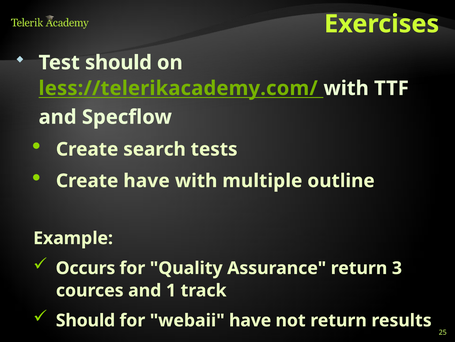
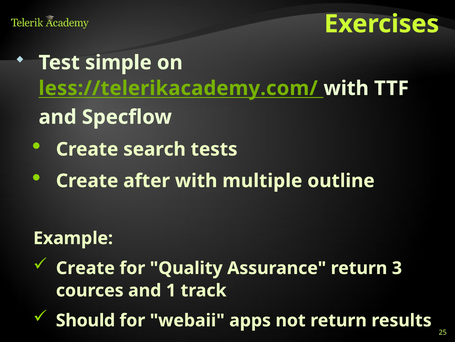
Test should: should -> simple
Create have: have -> after
Occurs at (85, 268): Occurs -> Create
webaii have: have -> apps
